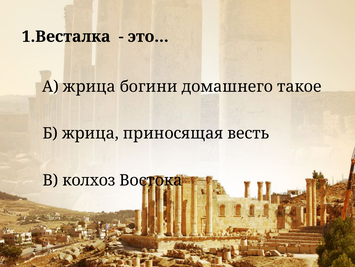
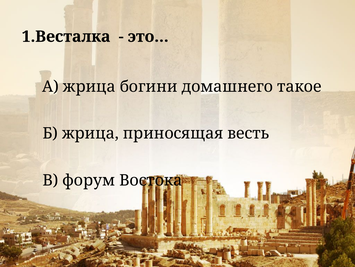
колхоз: колхоз -> форум
